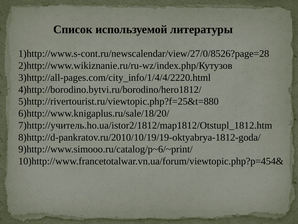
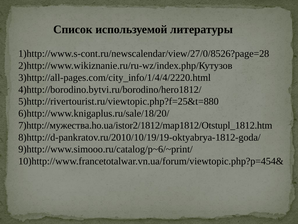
7)http://учитель.ho.ua/istor2/1812/map1812/Otstupl_1812.htm: 7)http://учитель.ho.ua/istor2/1812/map1812/Otstupl_1812.htm -> 7)http://мужества.ho.ua/istor2/1812/map1812/Otstupl_1812.htm
